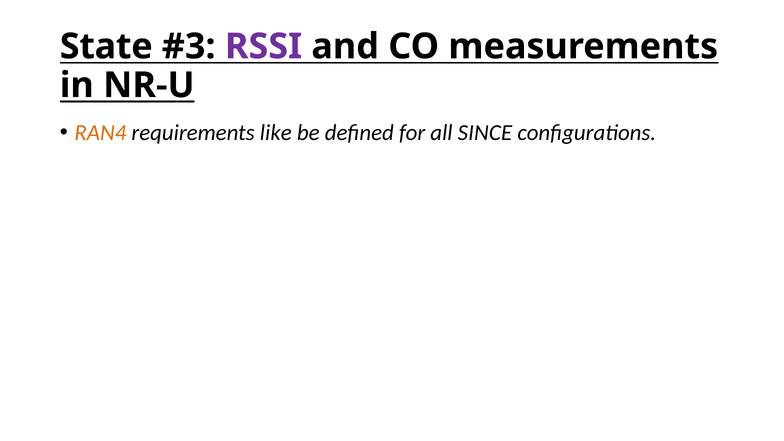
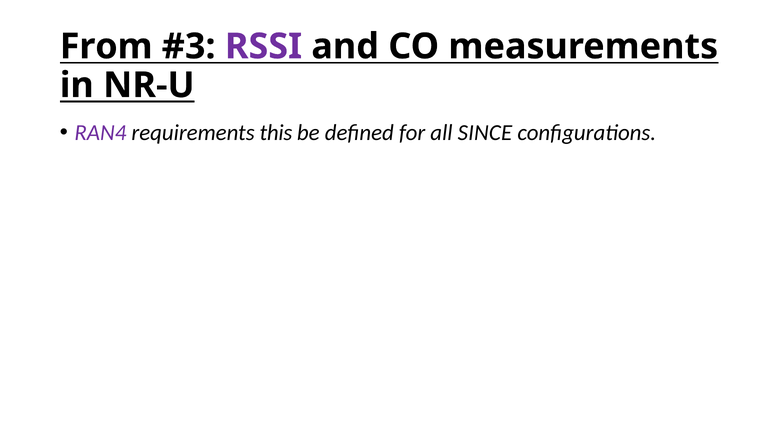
State: State -> From
RAN4 colour: orange -> purple
like: like -> this
